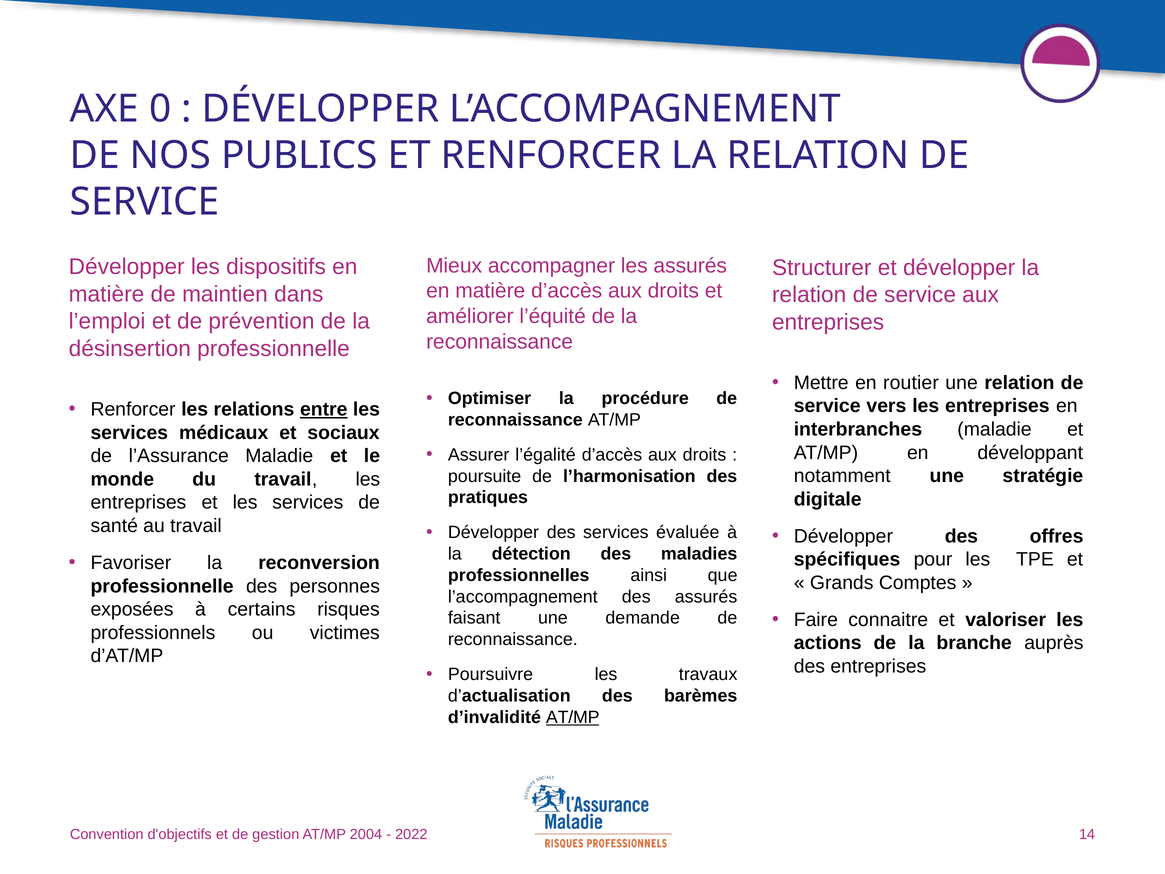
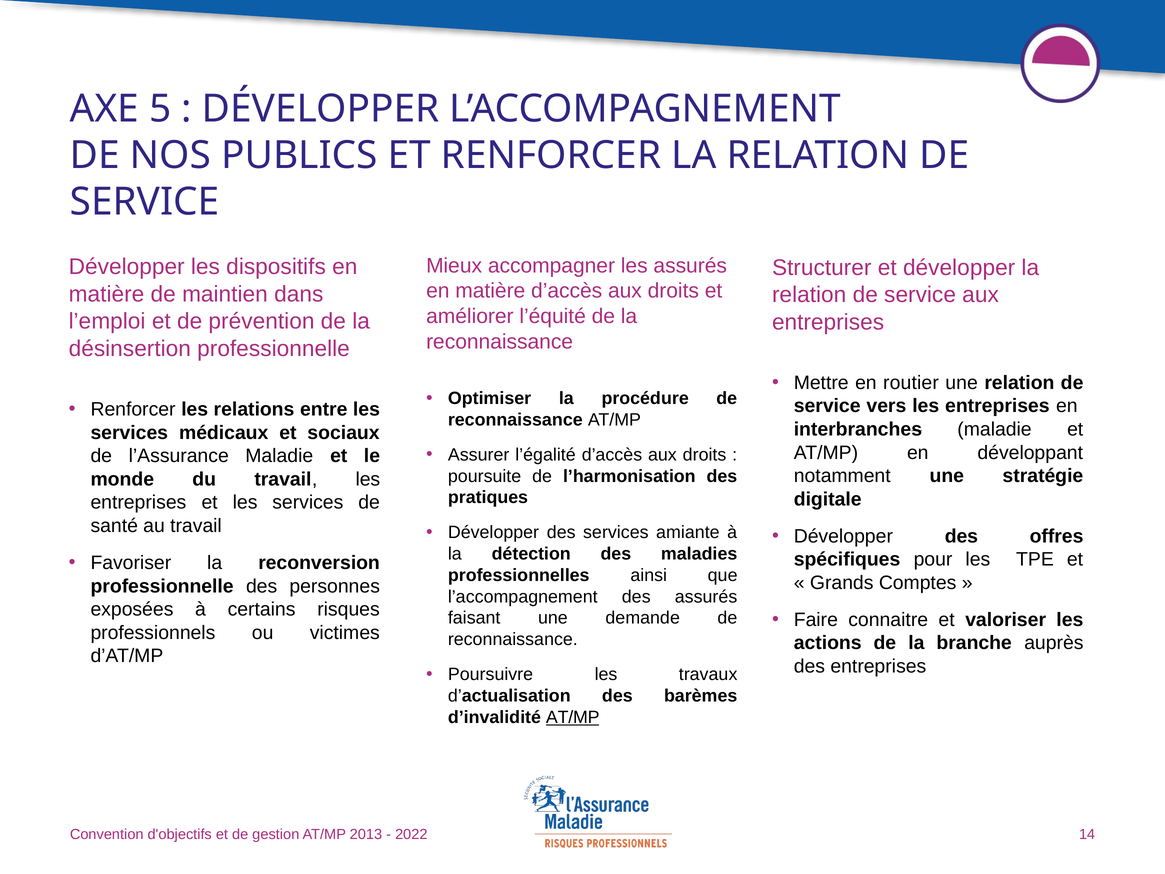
0: 0 -> 5
entre underline: present -> none
évaluée: évaluée -> amiante
2004: 2004 -> 2013
